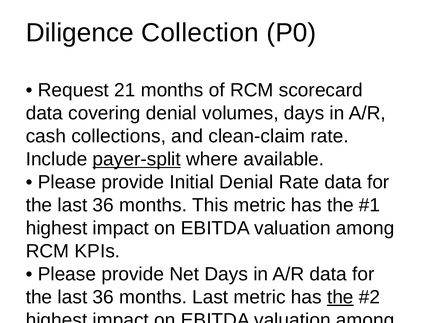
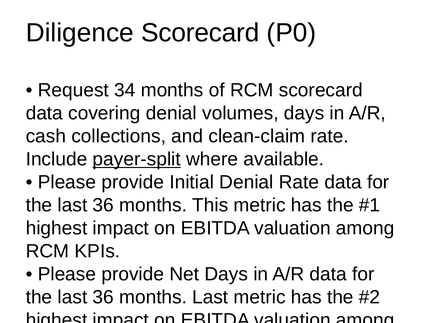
Diligence Collection: Collection -> Scorecard
21: 21 -> 34
the at (340, 297) underline: present -> none
